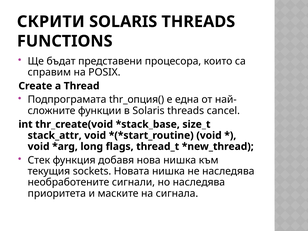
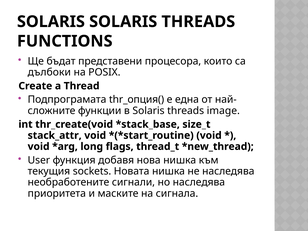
СКРИТИ at (51, 22): СКРИТИ -> SOLARIS
справим: справим -> дълбоки
cancel: cancel -> image
Стек: Стек -> User
